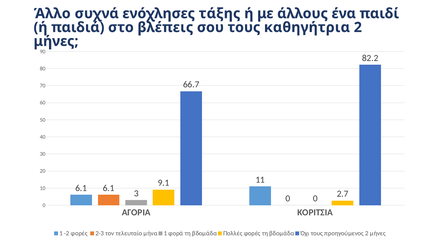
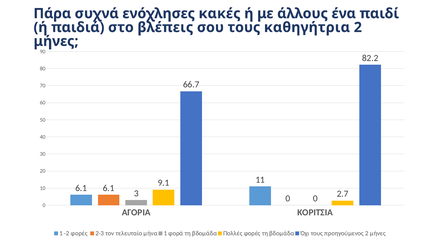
Άλλο: Άλλο -> Πάρα
τάξης: τάξης -> κακές
